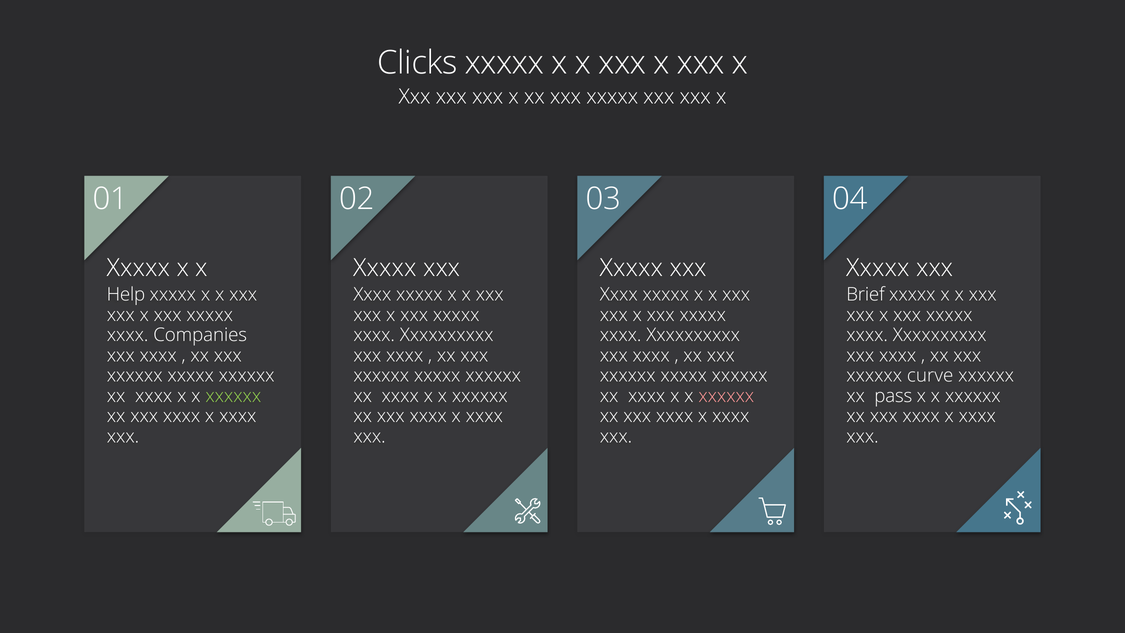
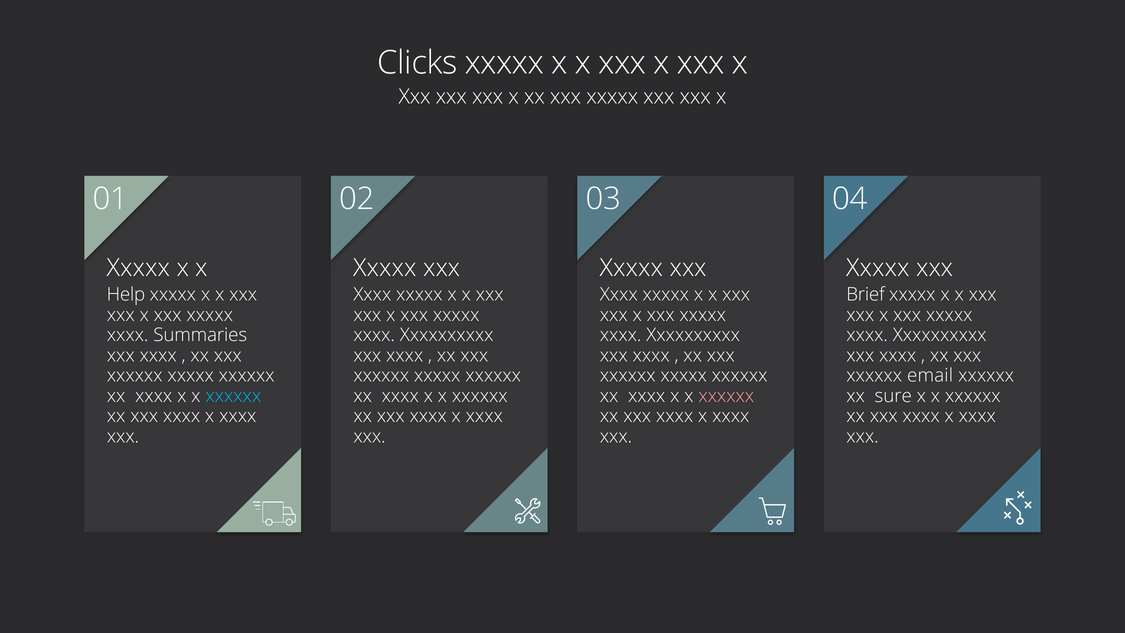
Companies: Companies -> Summaries
curve: curve -> email
xxxxxx at (233, 396) colour: light green -> light blue
pass: pass -> sure
